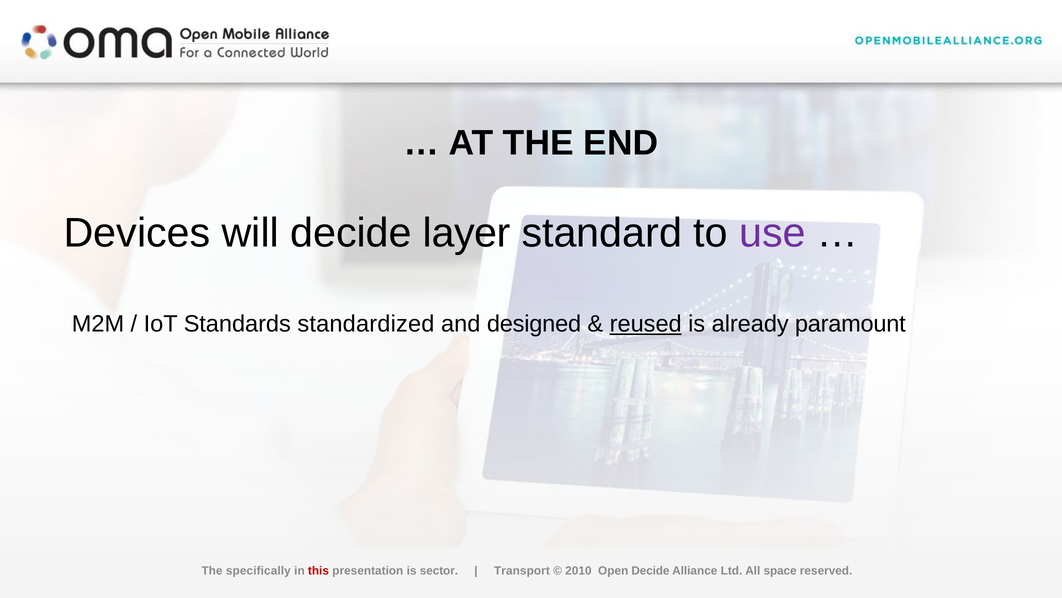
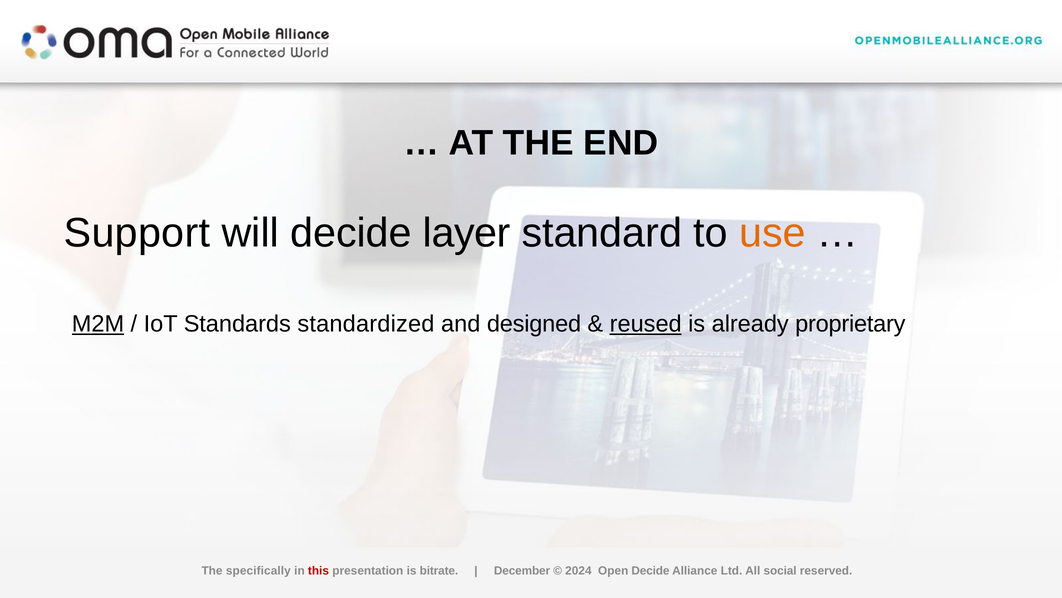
Devices: Devices -> Support
use colour: purple -> orange
M2M underline: none -> present
paramount: paramount -> proprietary
sector: sector -> bitrate
Transport: Transport -> December
2010: 2010 -> 2024
space: space -> social
